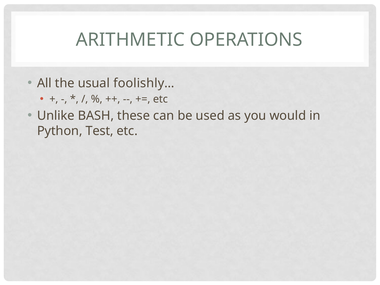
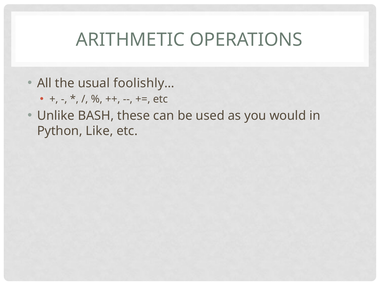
Test: Test -> Like
